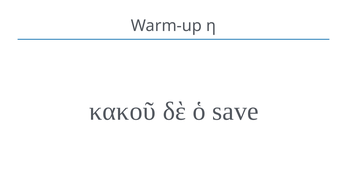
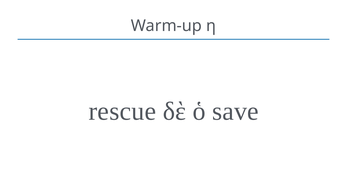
κακοῦ: κακοῦ -> rescue
